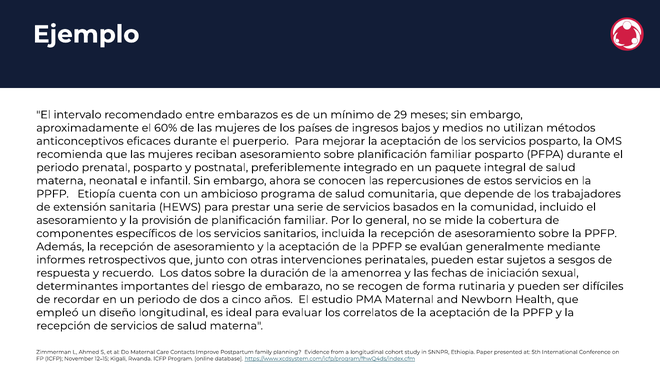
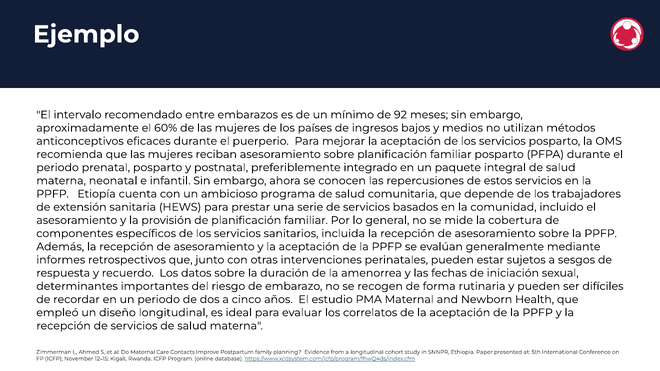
29: 29 -> 92
